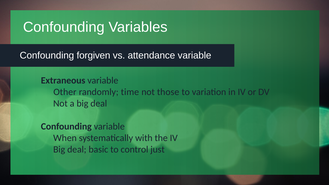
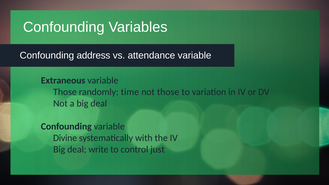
forgiven: forgiven -> address
Other at (65, 92): Other -> Those
When: When -> Divine
basic: basic -> write
